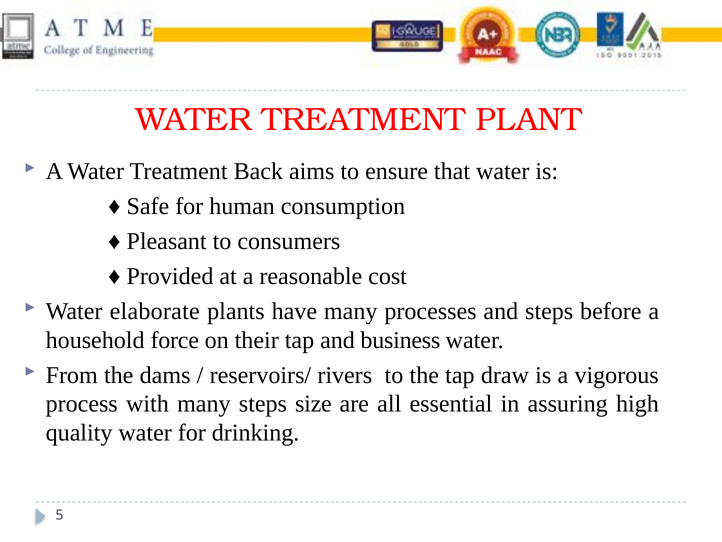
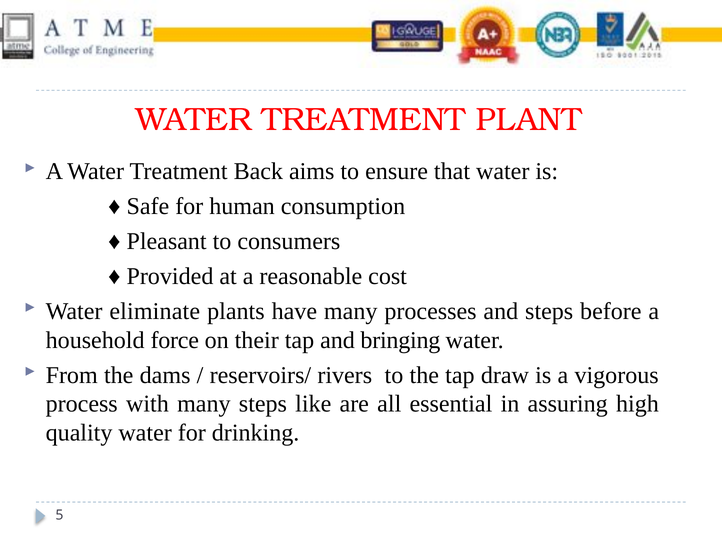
elaborate: elaborate -> eliminate
business: business -> bringing
size: size -> like
